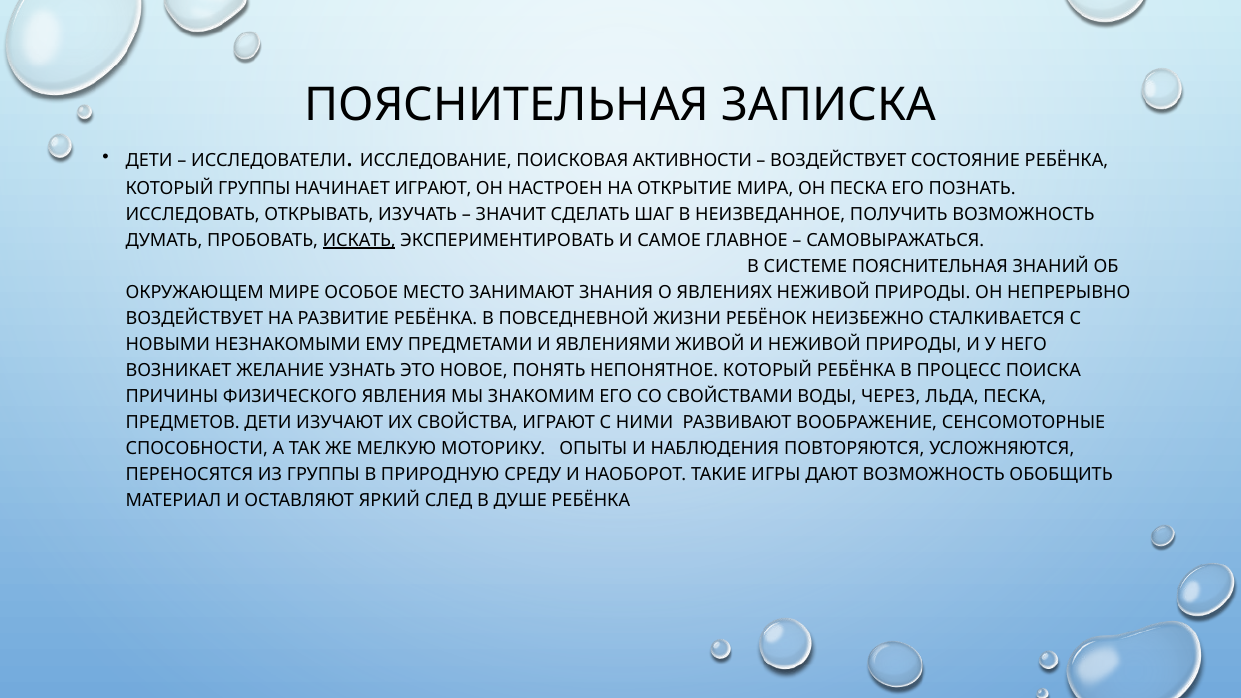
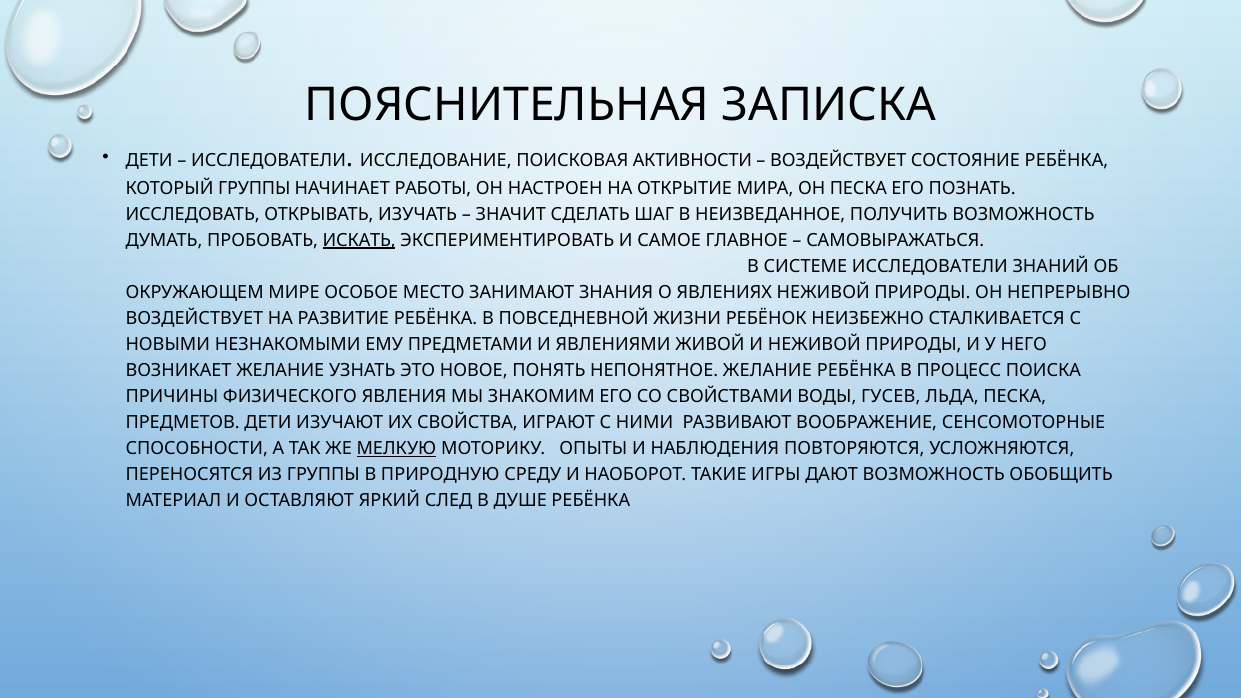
НАЧИНАЕТ ИГРАЮТ: ИГРАЮТ -> РАБОТЫ
СИСТЕМЕ ПОЯСНИТЕЛЬНАЯ: ПОЯСНИТЕЛЬНАЯ -> ИССЛЕДОВАТЕЛИ
НЕПОНЯТНОЕ КОТОРЫЙ: КОТОРЫЙ -> ЖЕЛАНИЕ
ЧЕРЕЗ: ЧЕРЕЗ -> ГУСЕВ
МЕЛКУЮ underline: none -> present
